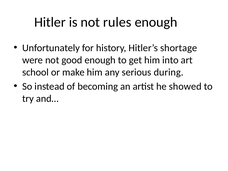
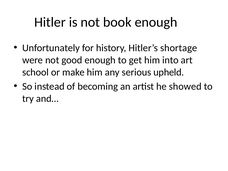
rules: rules -> book
during: during -> upheld
